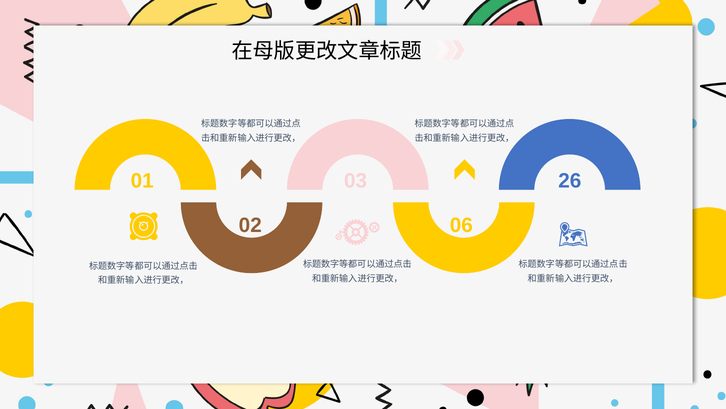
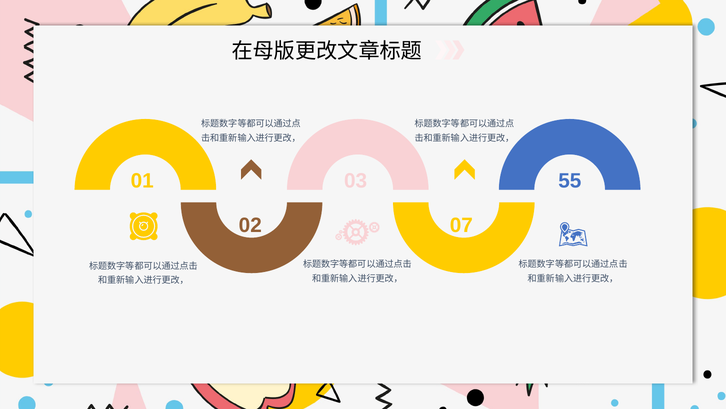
26: 26 -> 55
06: 06 -> 07
